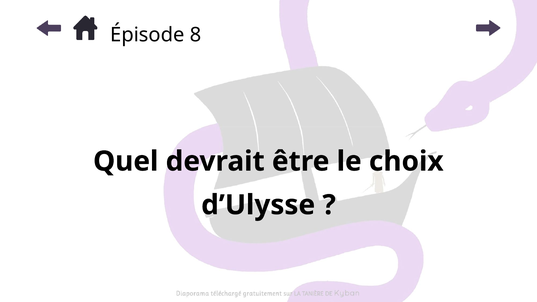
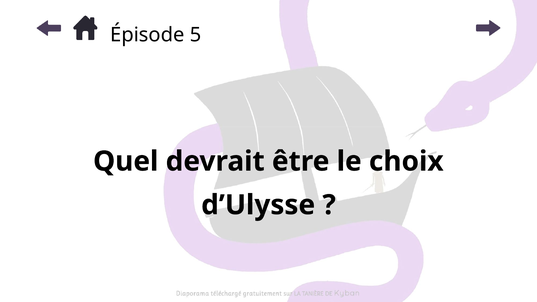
8: 8 -> 5
